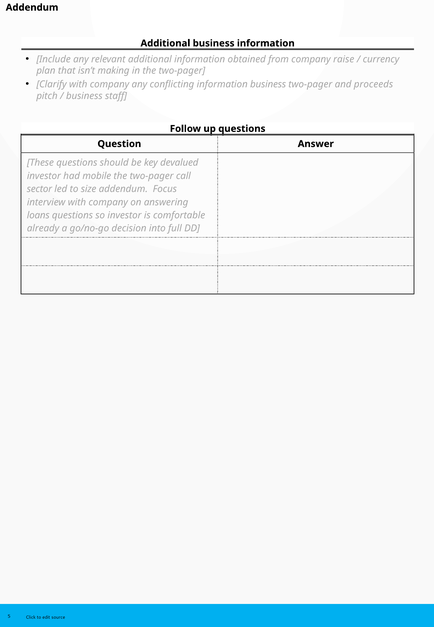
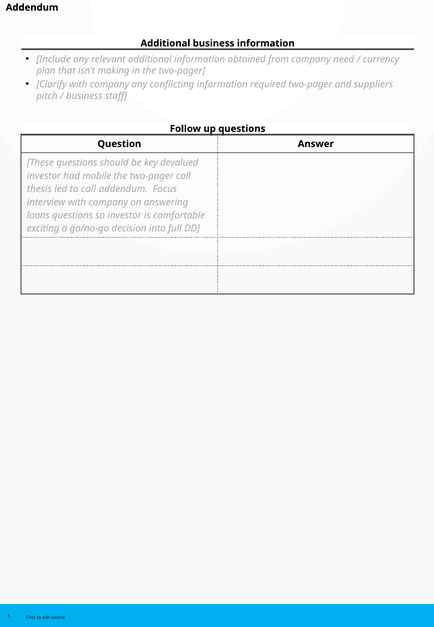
raise: raise -> need
information business: business -> required
proceeds: proceeds -> suppliers
sector: sector -> thesis
to size: size -> call
already: already -> exciting
